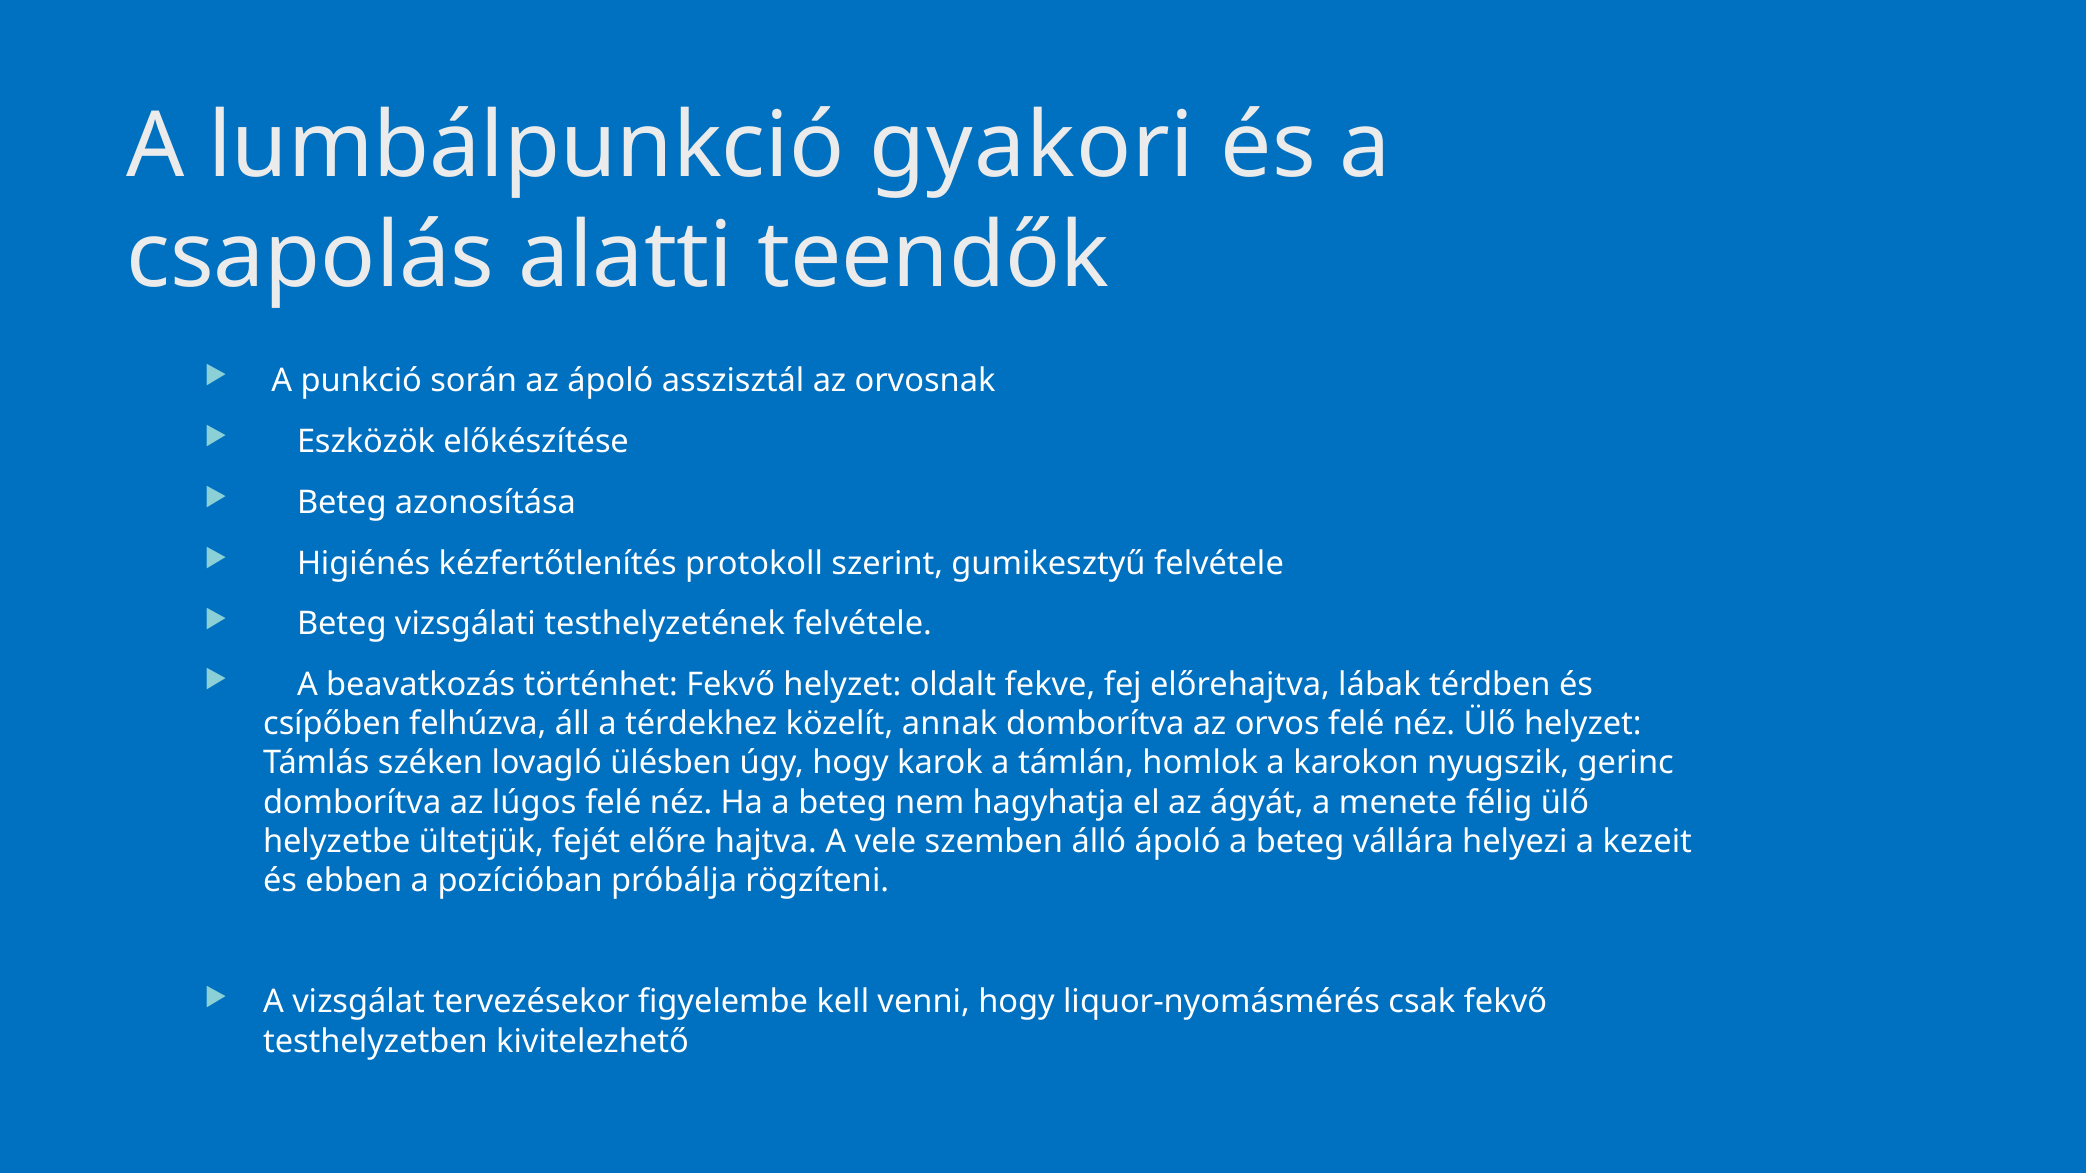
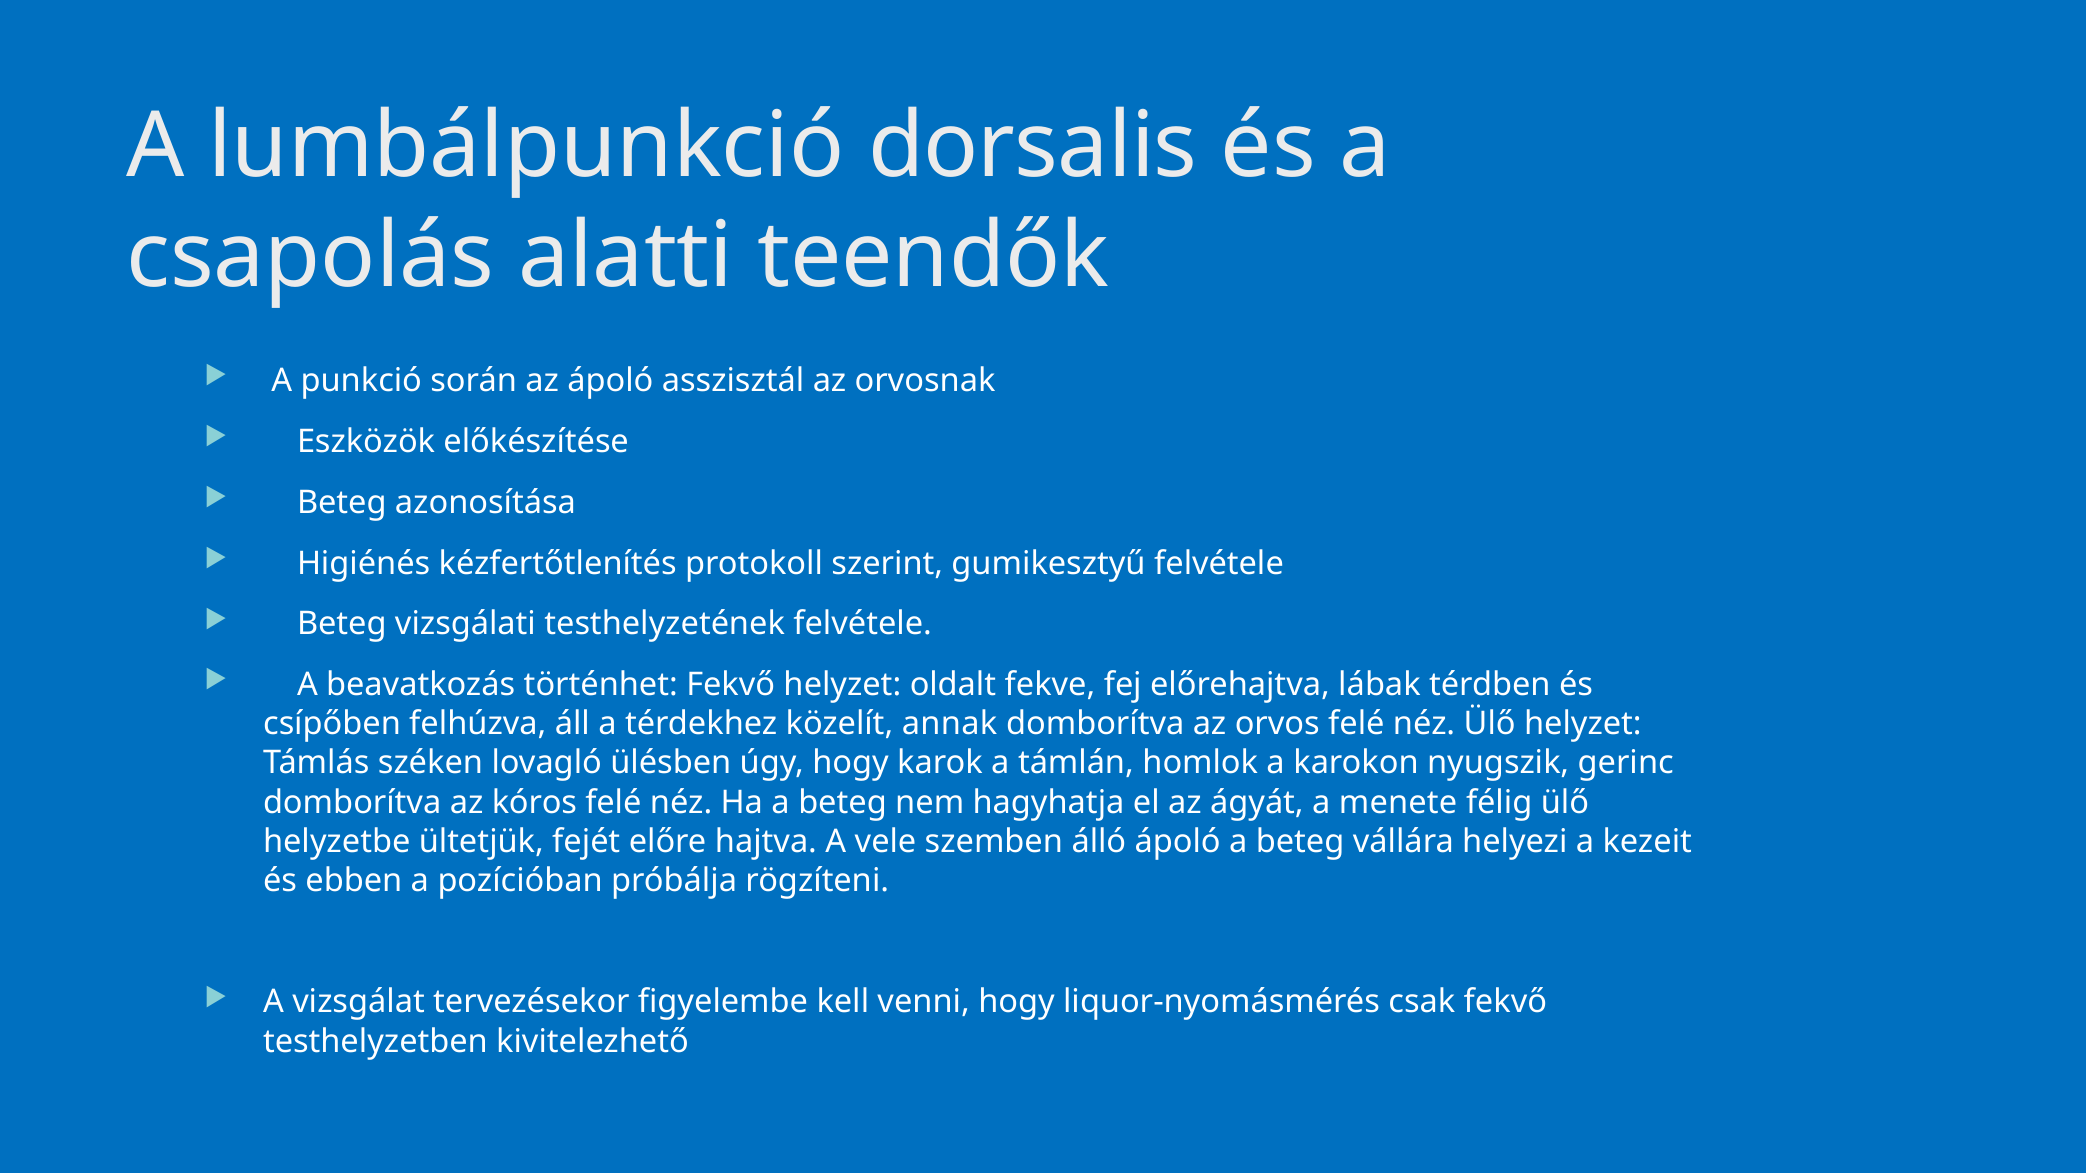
gyakori: gyakori -> dorsalis
lúgos: lúgos -> kóros
